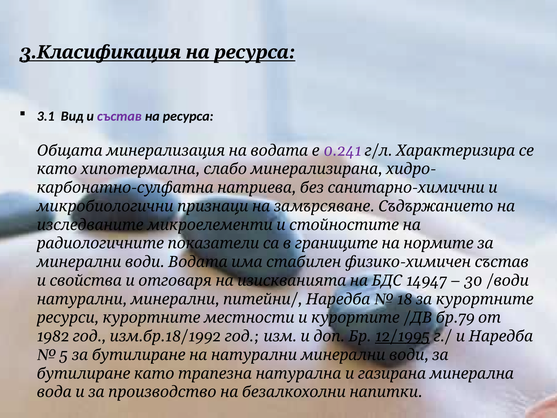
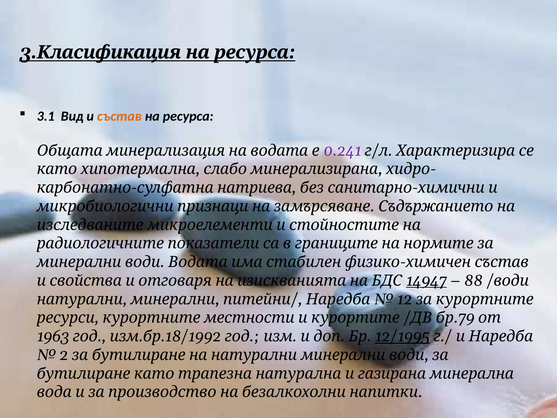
състав colour: purple -> orange
14947 underline: none -> present
30: 30 -> 88
18: 18 -> 12
1982: 1982 -> 1963
5: 5 -> 2
